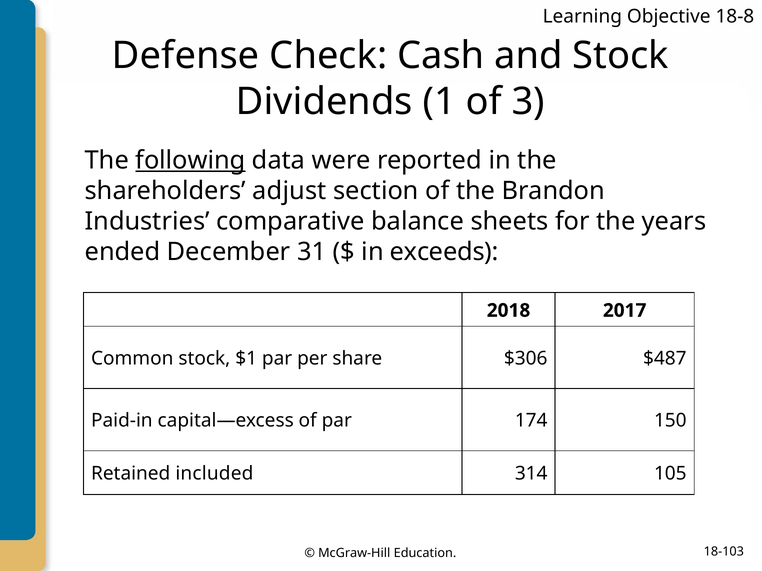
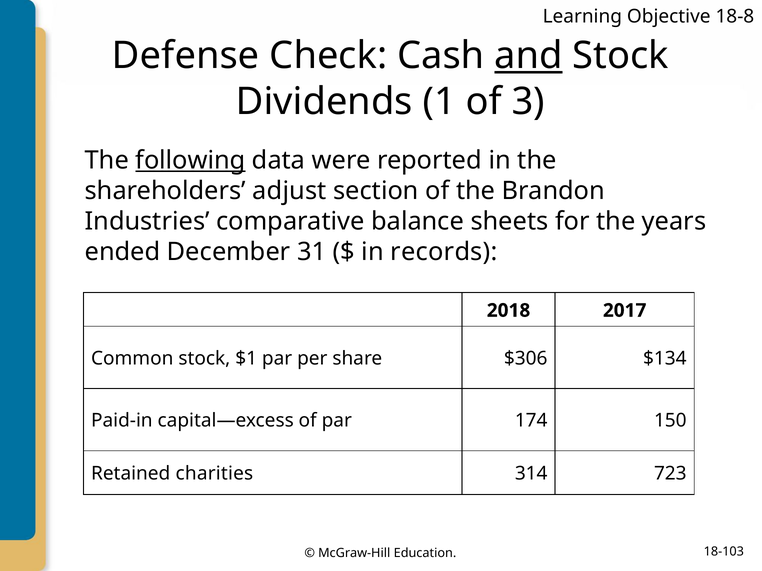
and underline: none -> present
exceeds: exceeds -> records
$487: $487 -> $134
included: included -> charities
105: 105 -> 723
